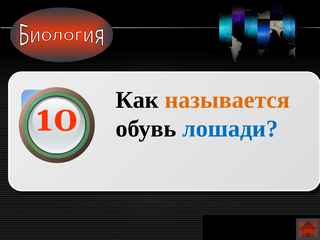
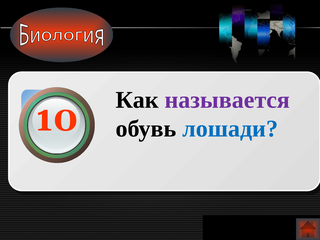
называется colour: orange -> purple
